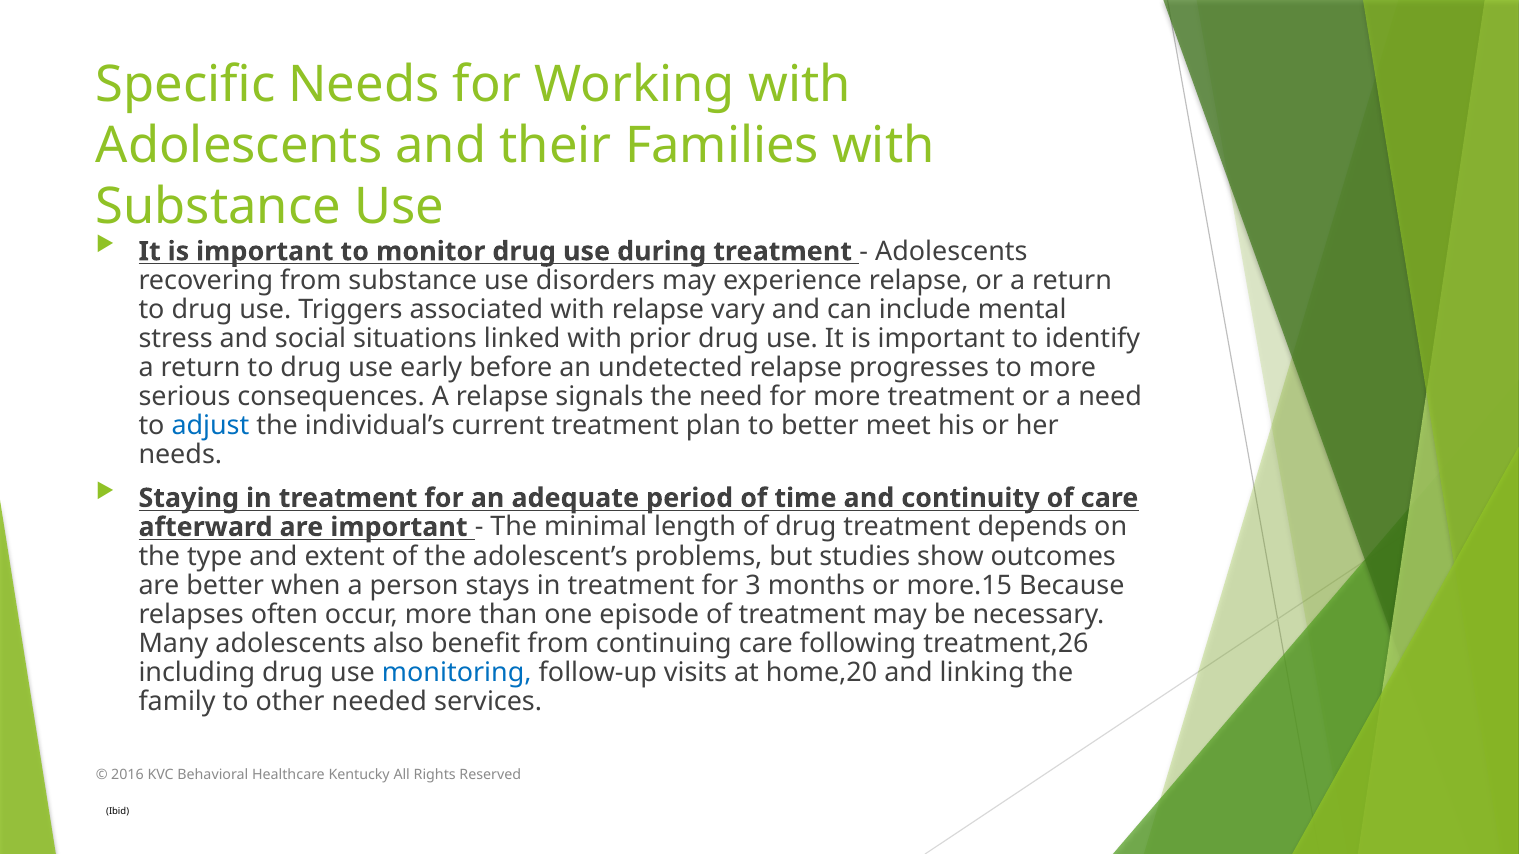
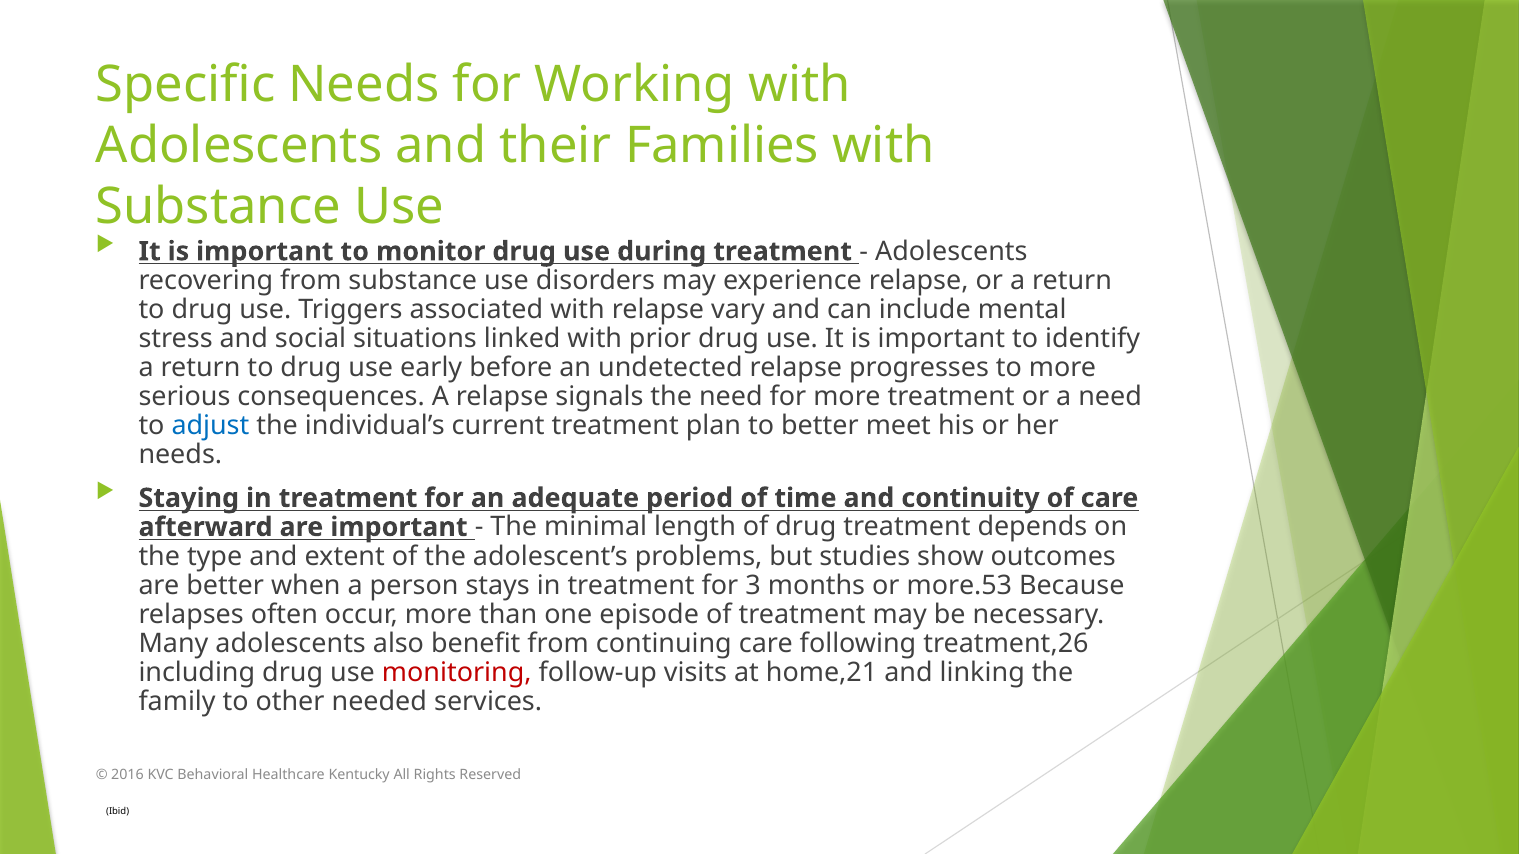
more.15: more.15 -> more.53
monitoring colour: blue -> red
home,20: home,20 -> home,21
